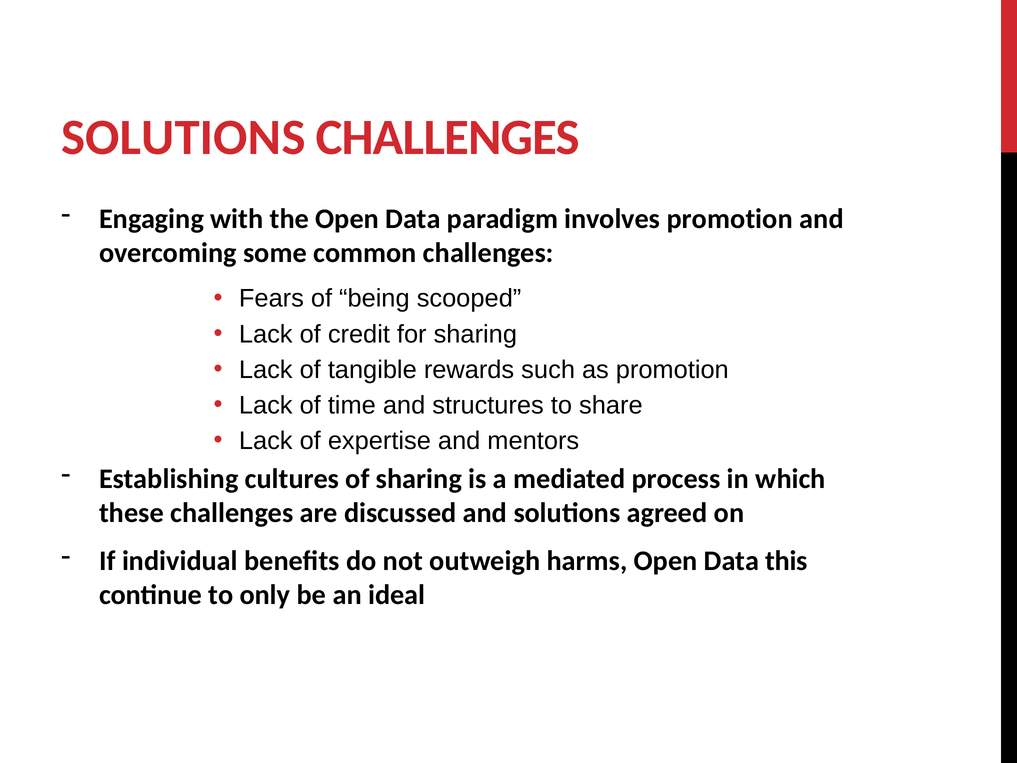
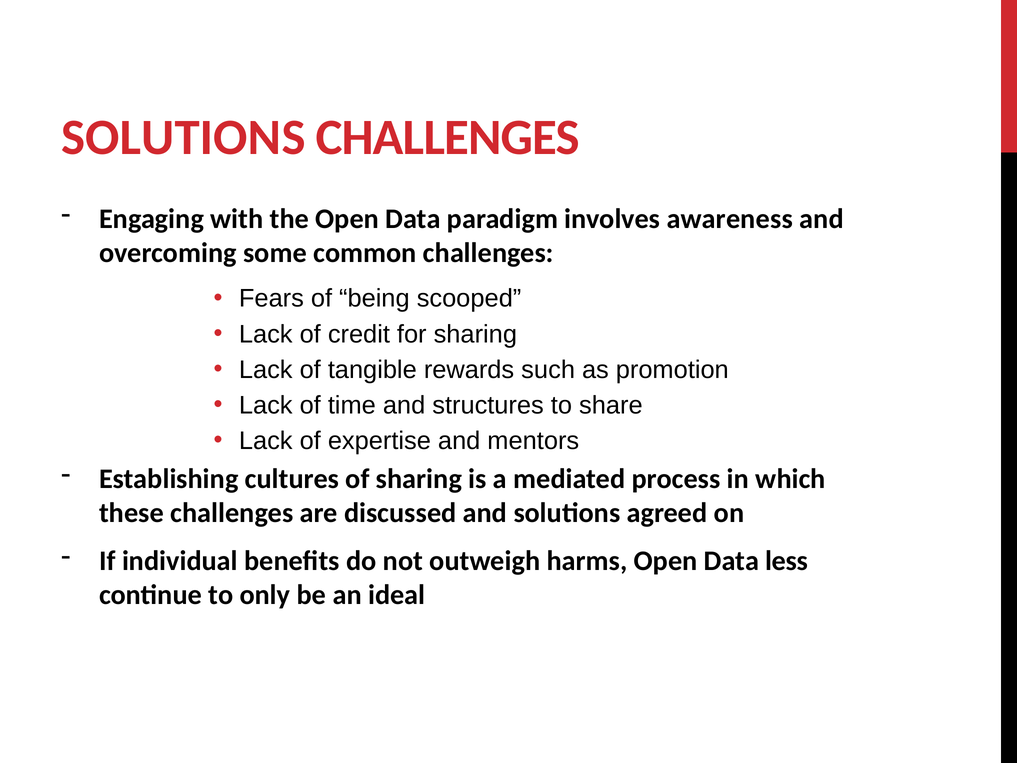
involves promotion: promotion -> awareness
this: this -> less
